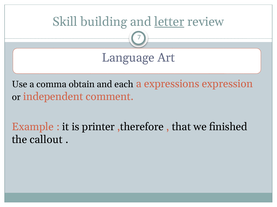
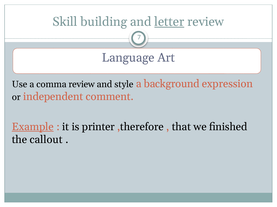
comma obtain: obtain -> review
each: each -> style
expressions: expressions -> background
Example underline: none -> present
